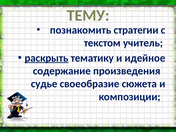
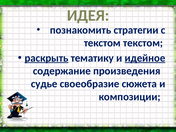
ТЕМУ: ТЕМУ -> ИДЕЯ
текстом учитель: учитель -> текстом
идейное underline: none -> present
